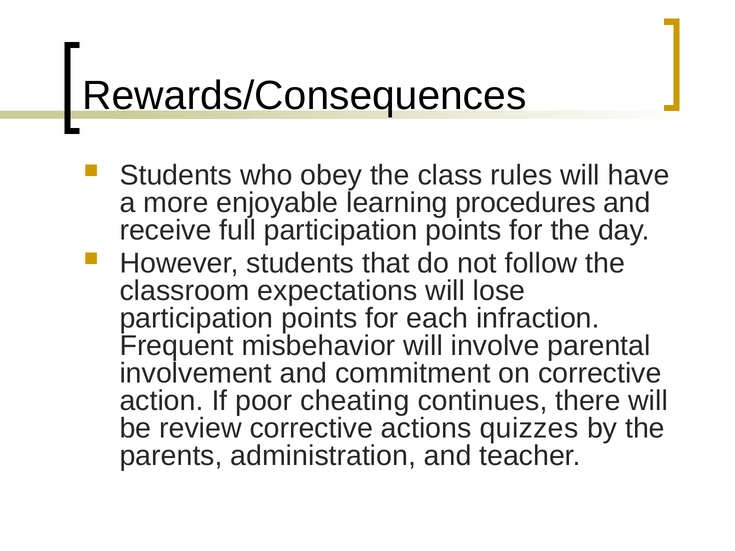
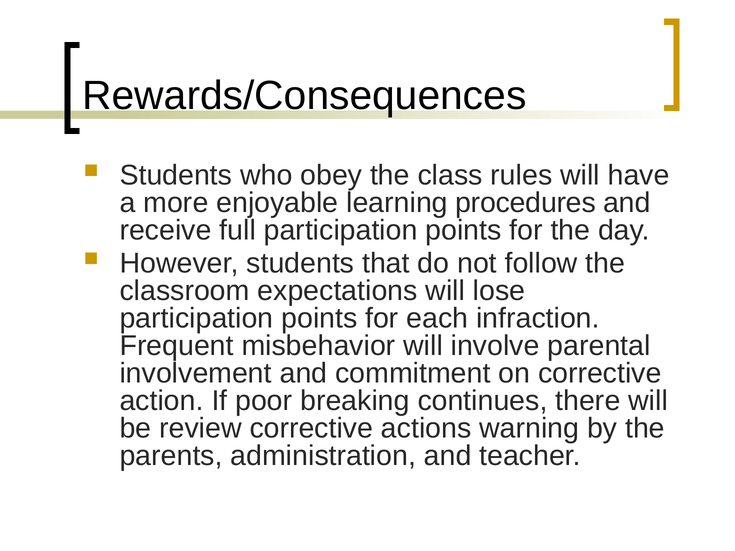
cheating: cheating -> breaking
quizzes: quizzes -> warning
